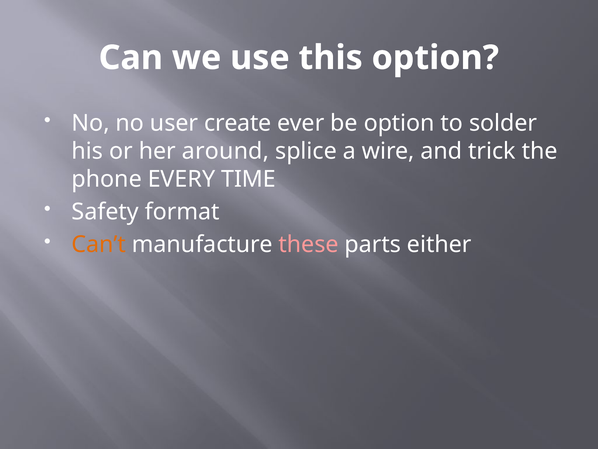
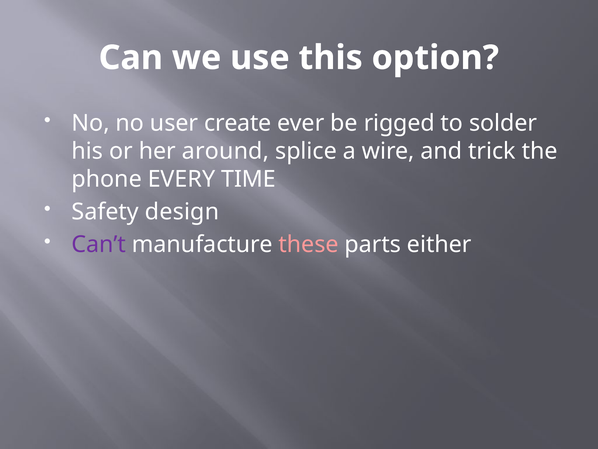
be option: option -> rigged
format: format -> design
Can’t colour: orange -> purple
